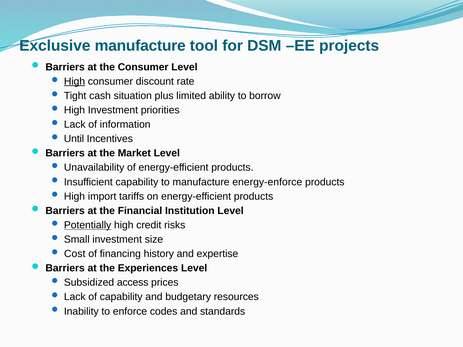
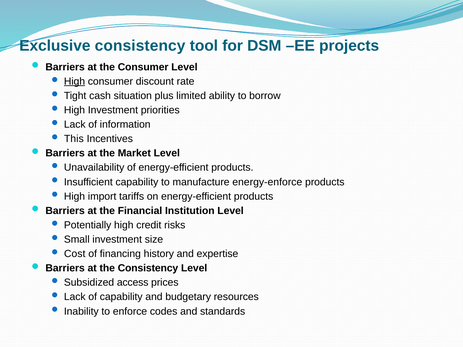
Exclusive manufacture: manufacture -> consistency
Until: Until -> This
Potentially underline: present -> none
the Experiences: Experiences -> Consistency
